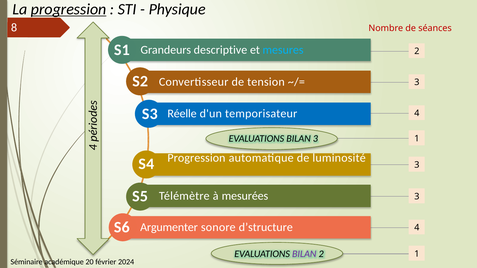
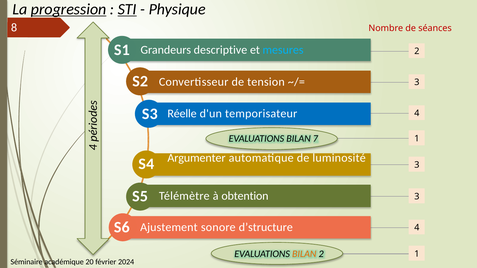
STI underline: none -> present
BILAN 3: 3 -> 7
Progression at (196, 158): Progression -> Argumenter
mesurées: mesurées -> obtention
Argumenter: Argumenter -> Ajustement
BILAN at (304, 254) colour: purple -> orange
